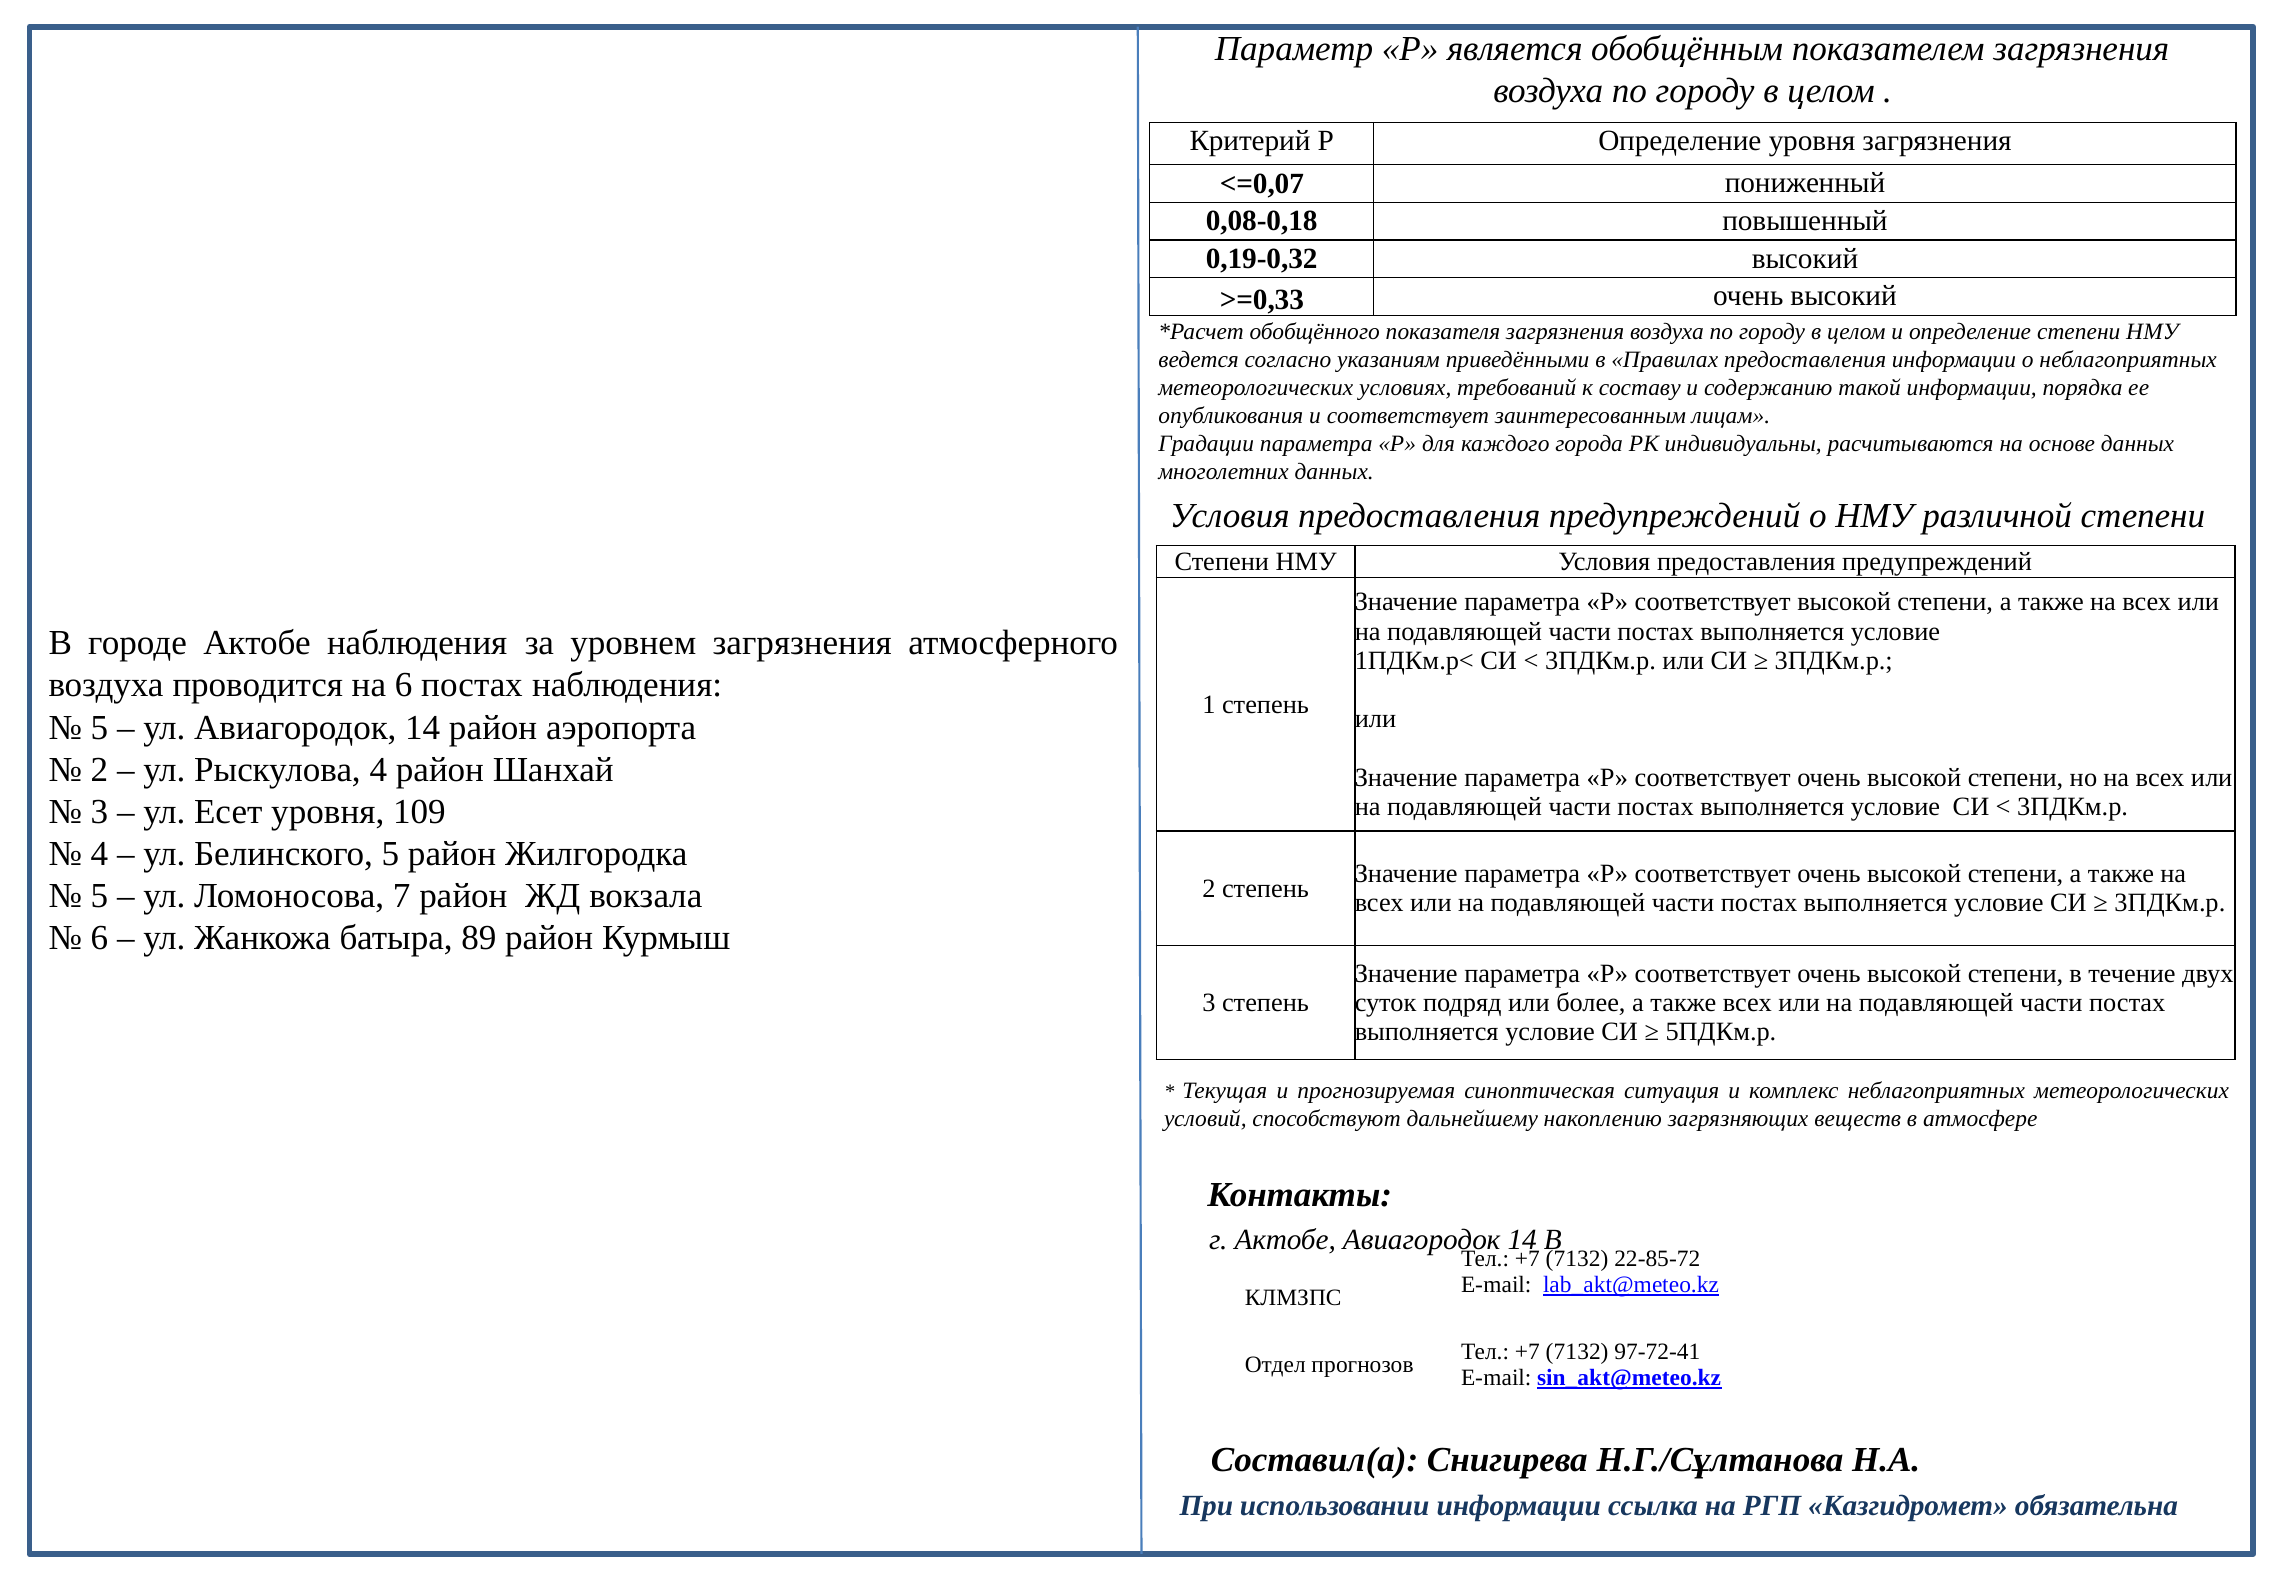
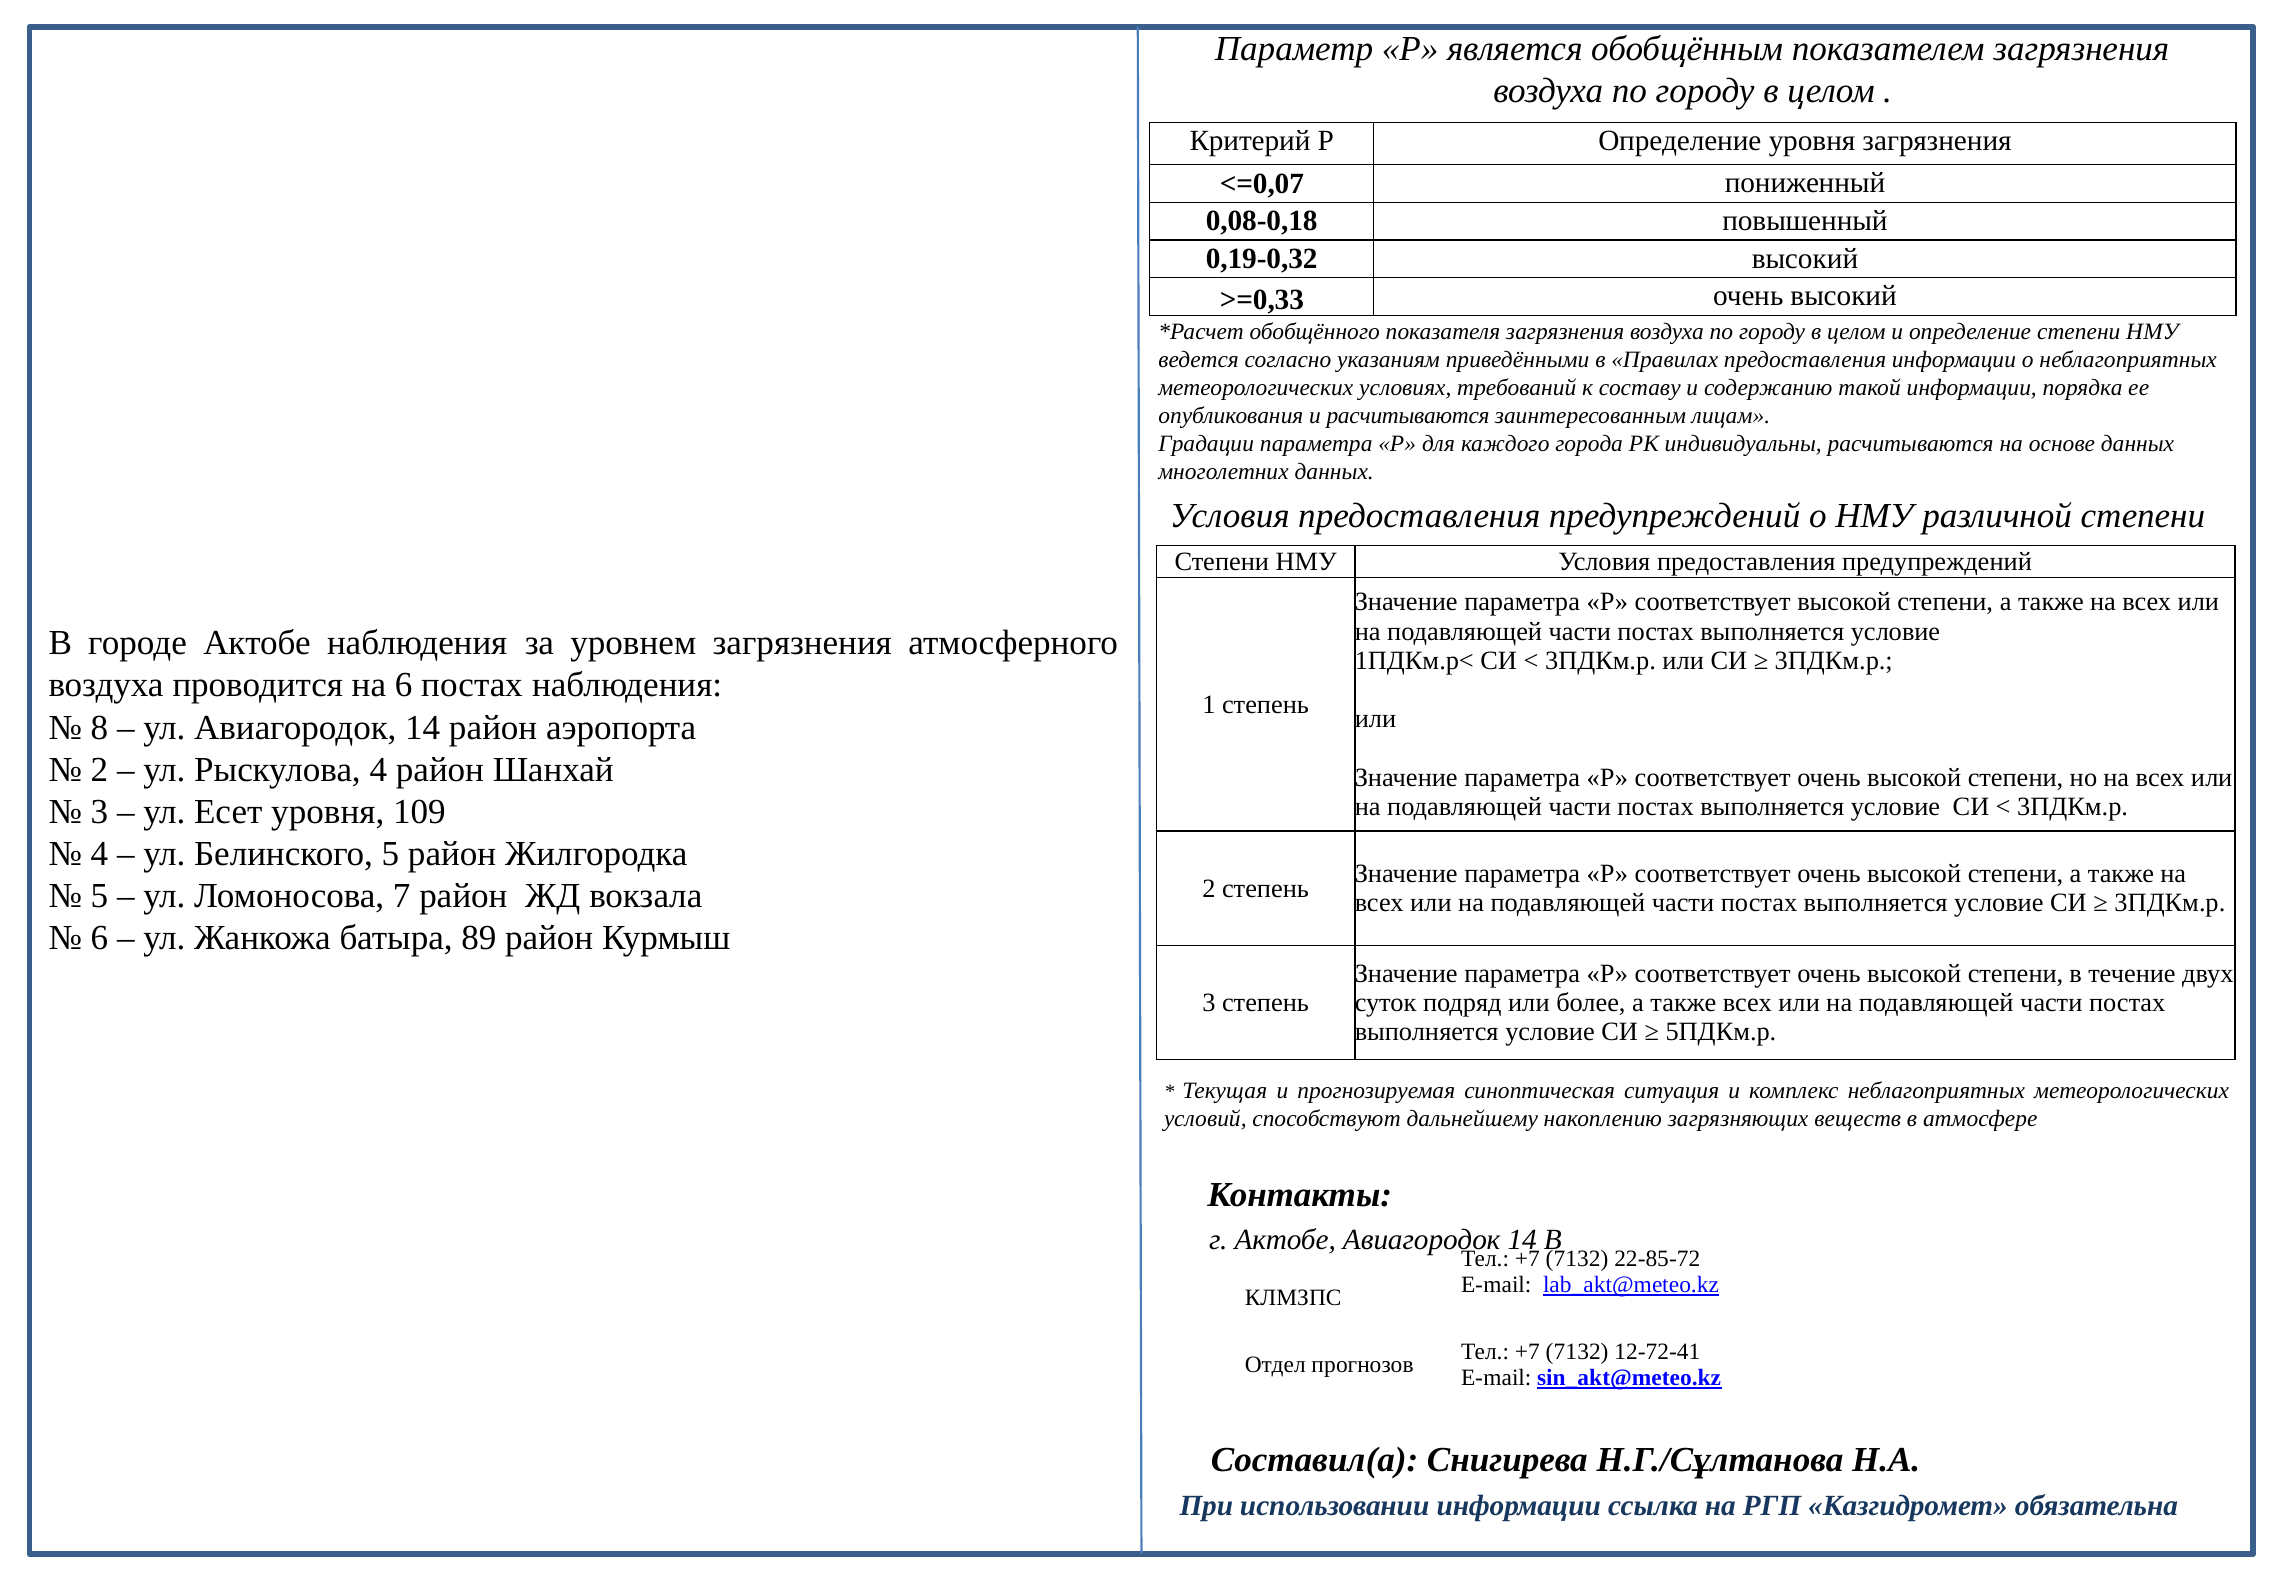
и соответствует: соответствует -> расчитываются
5 at (99, 727): 5 -> 8
97-72-41: 97-72-41 -> 12-72-41
